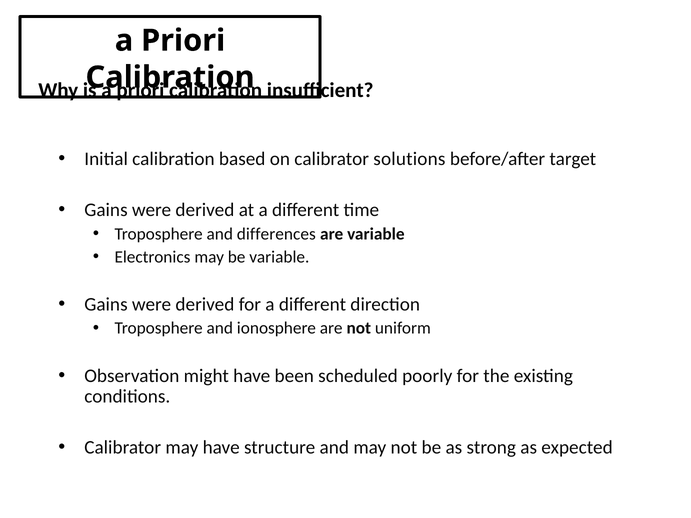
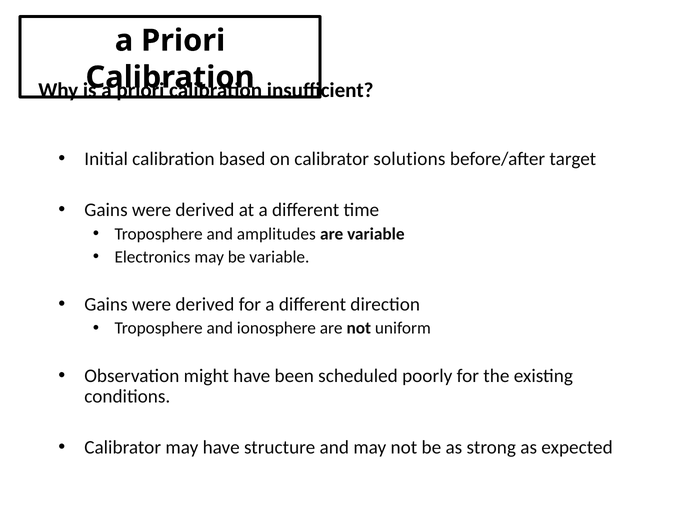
differences: differences -> amplitudes
